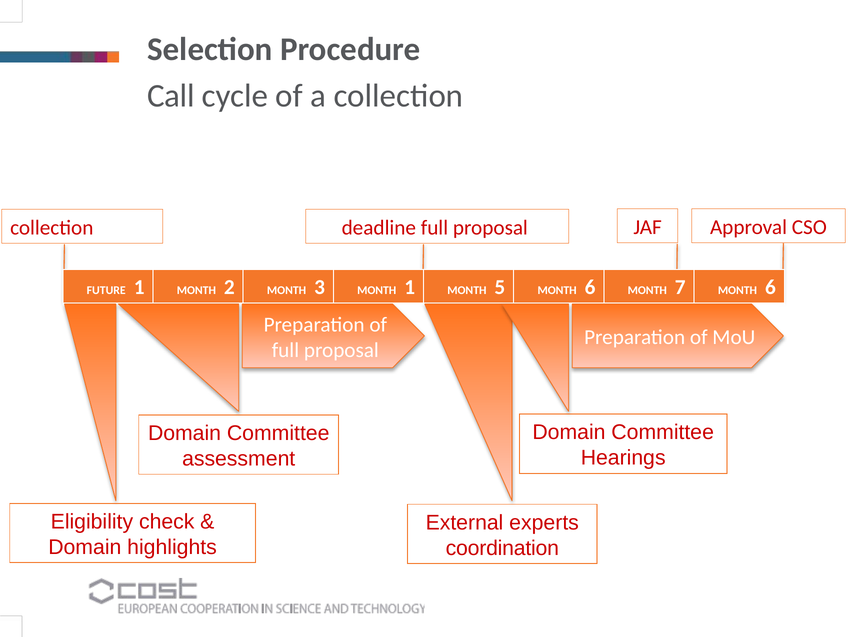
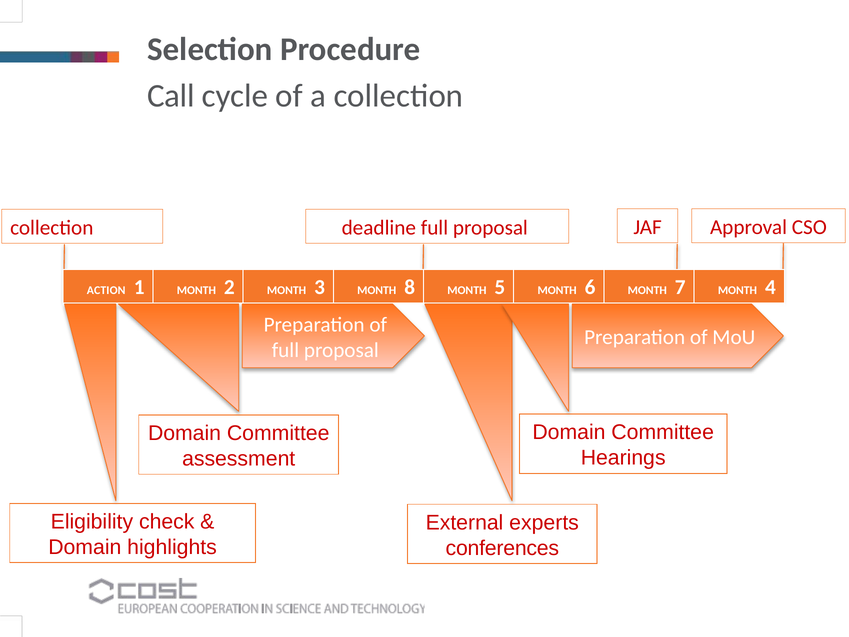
FUTURE: FUTURE -> ACTION
MONTH 1: 1 -> 8
7 MONTH 6: 6 -> 4
coordination: coordination -> conferences
